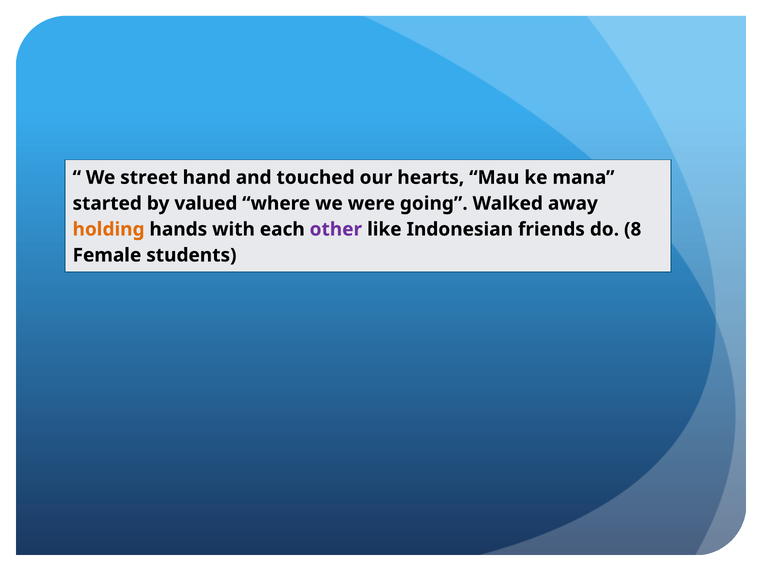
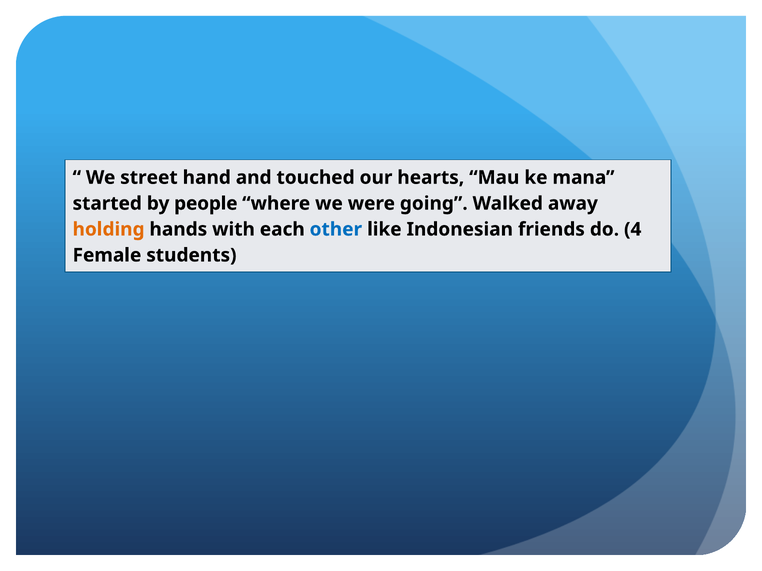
valued: valued -> people
other colour: purple -> blue
8: 8 -> 4
